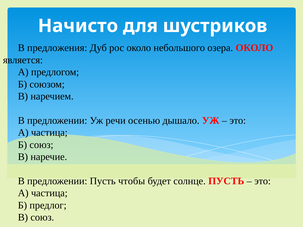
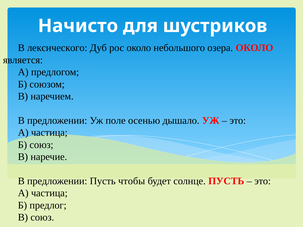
предложения: предложения -> лексического
речи: речи -> поле
